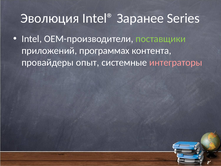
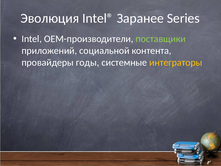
программах: программах -> социальной
опыт: опыт -> годы
интеграторы colour: pink -> yellow
